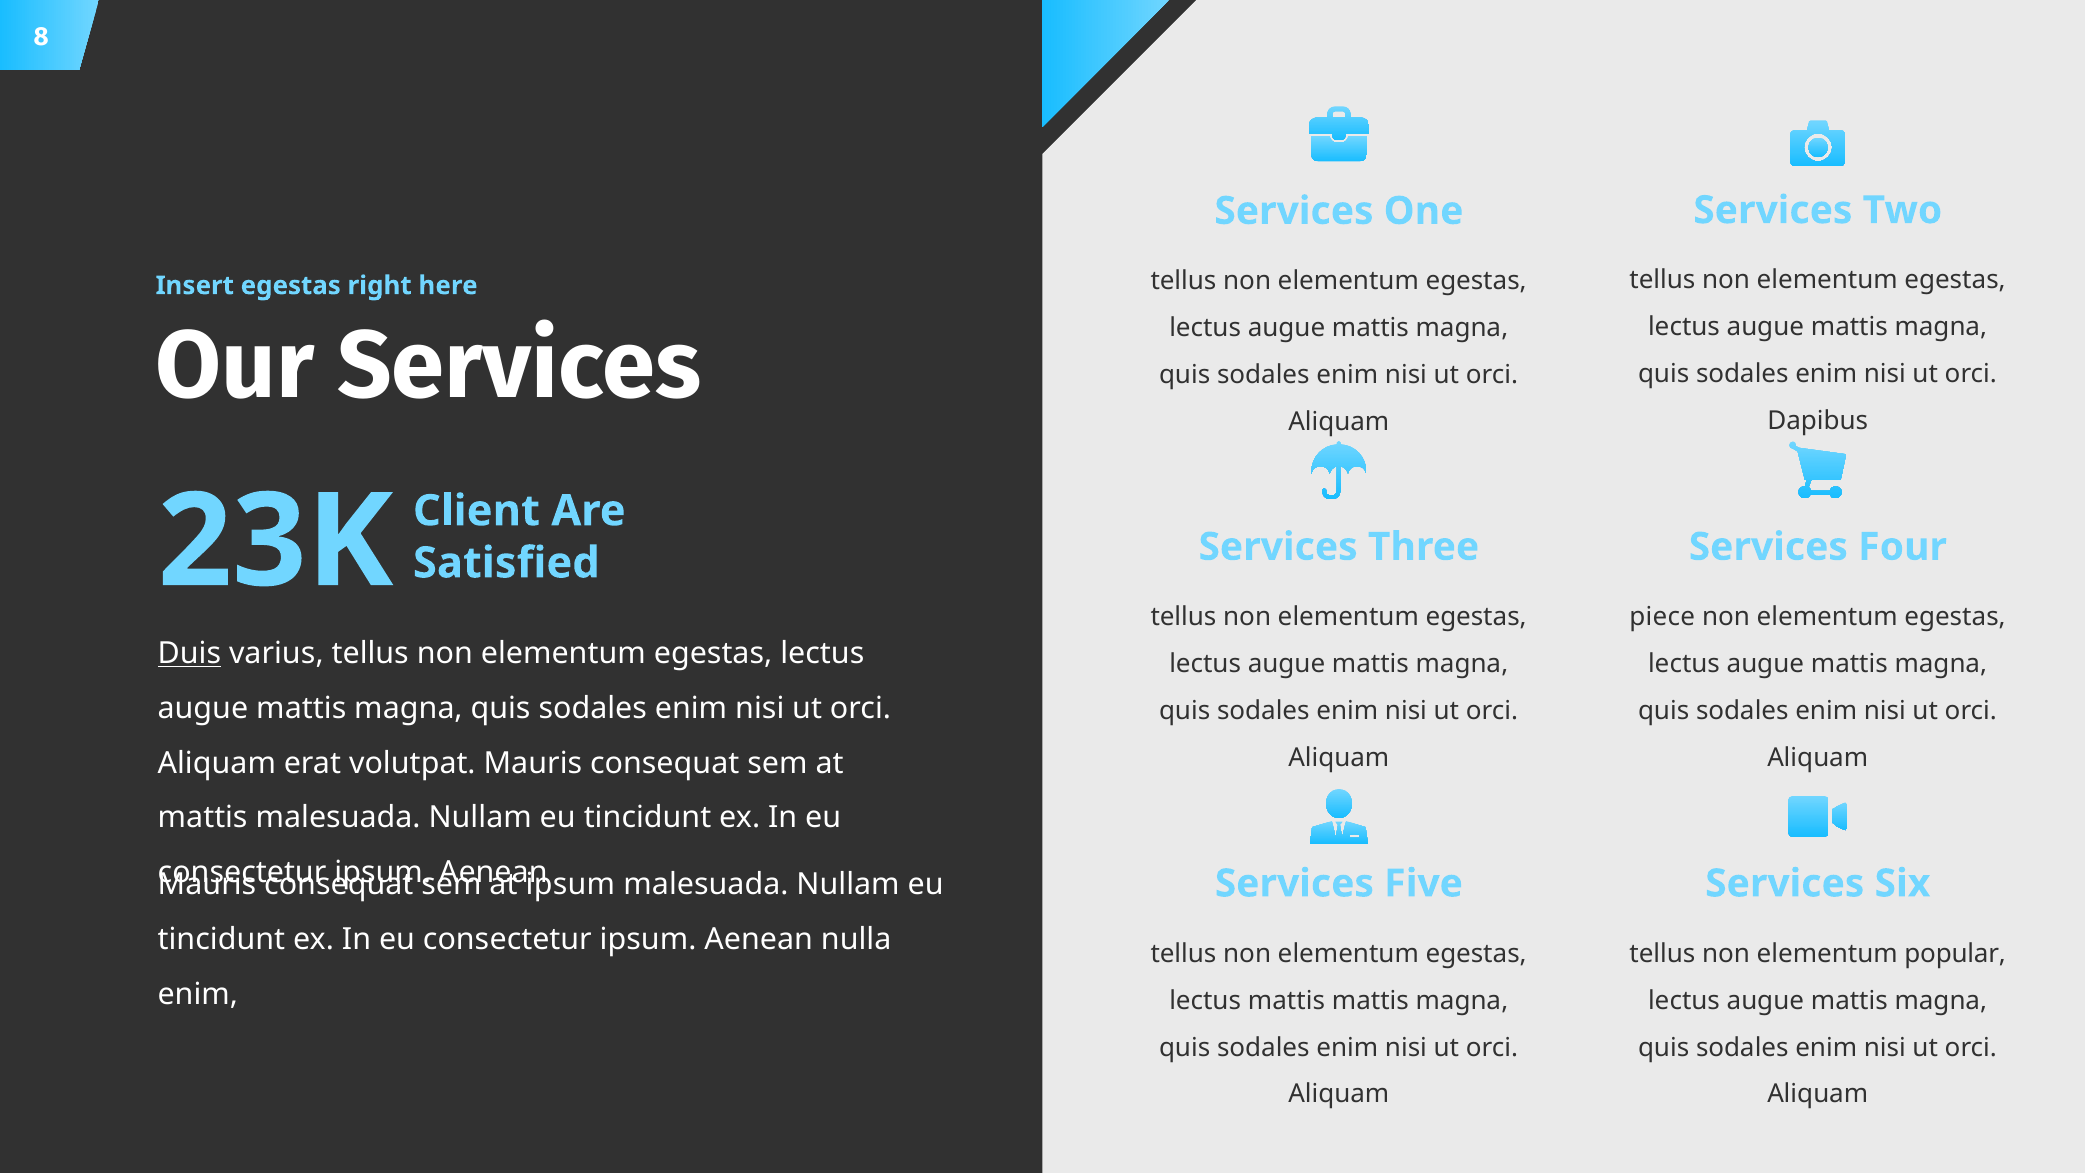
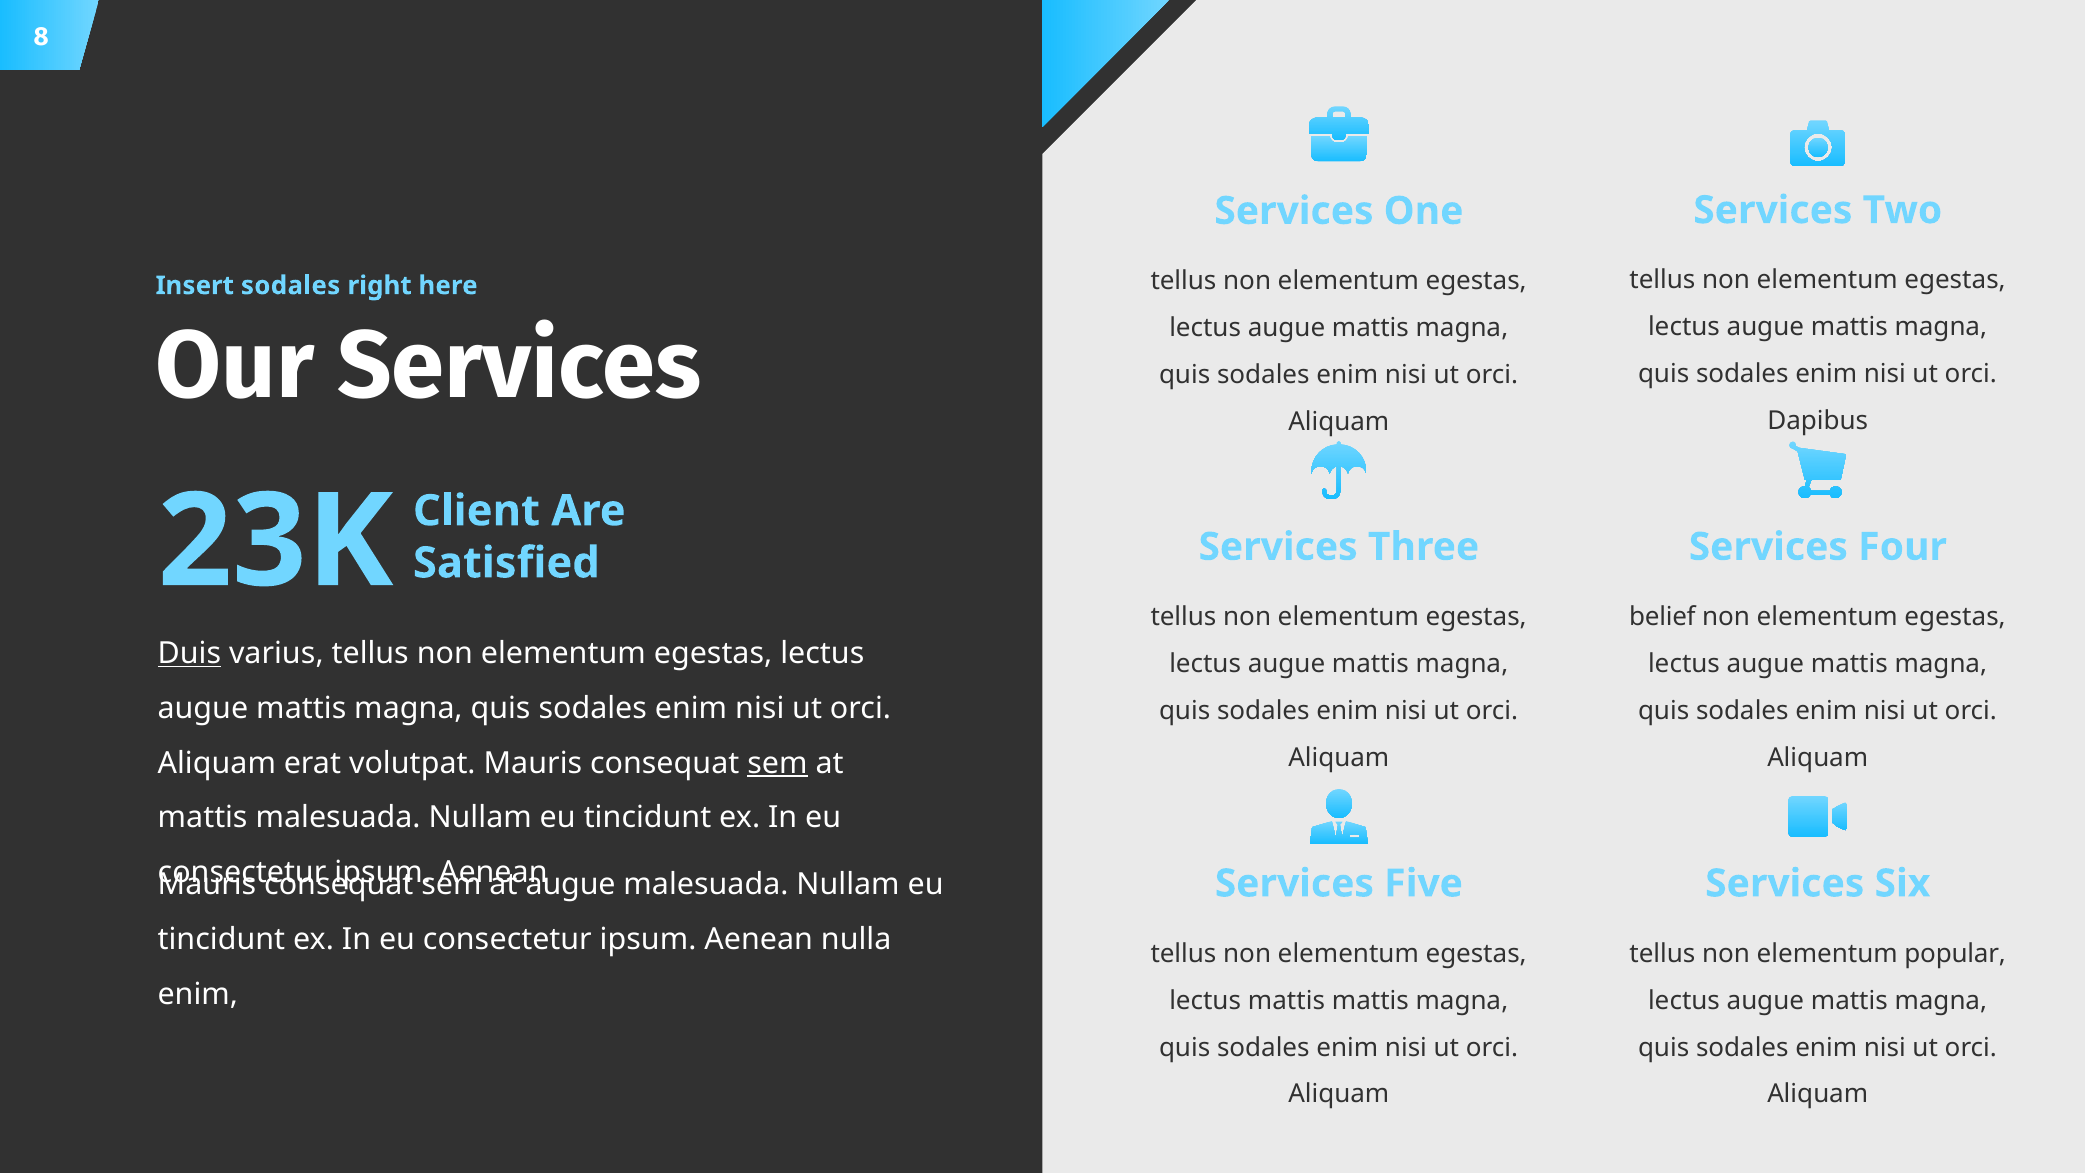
Insert egestas: egestas -> sodales
piece: piece -> belief
sem at (777, 763) underline: none -> present
ipsum at (570, 884): ipsum -> augue
